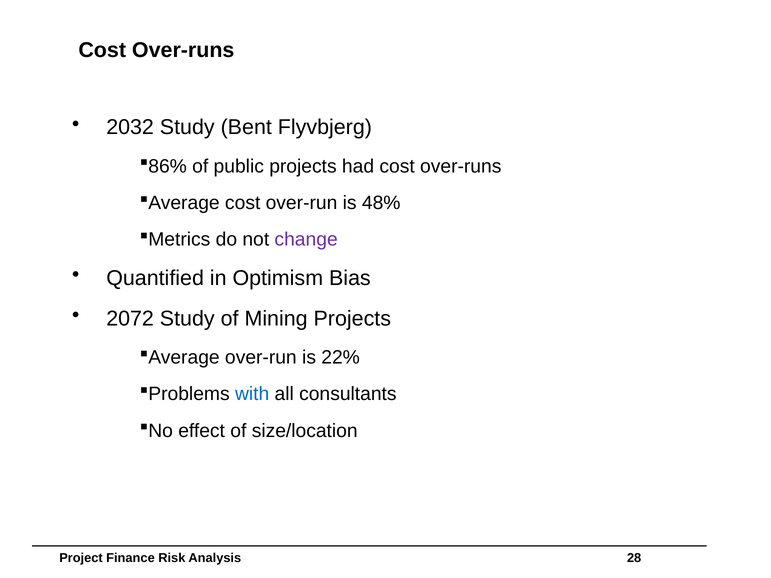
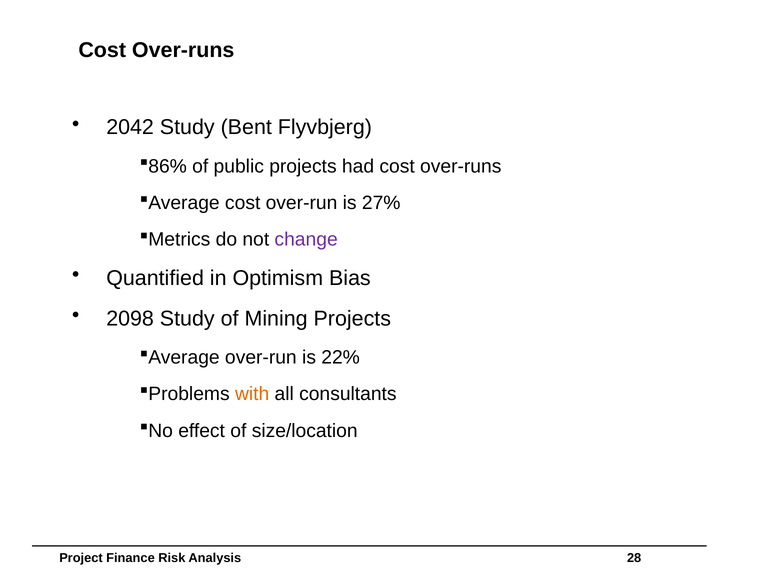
2032: 2032 -> 2042
48%: 48% -> 27%
2072: 2072 -> 2098
with colour: blue -> orange
